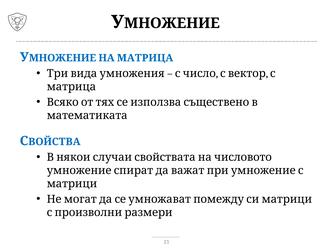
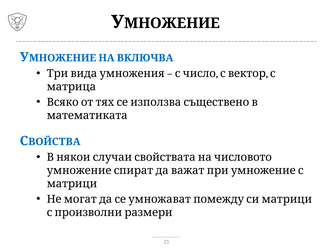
НА МАТРИЦА: МАТРИЦА -> ВКЛЮЧВА
